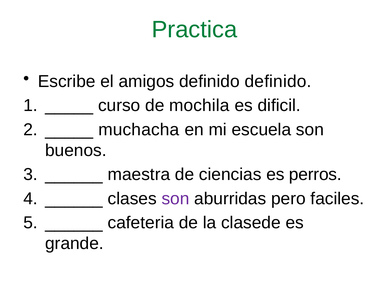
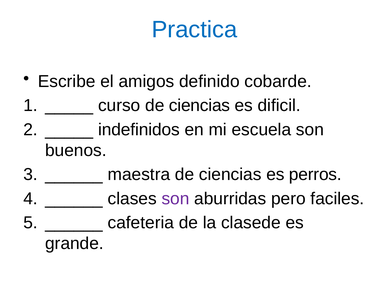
Practica colour: green -> blue
definido definido: definido -> cobarde
curso de mochila: mochila -> ciencias
muchacha: muchacha -> indefinidos
